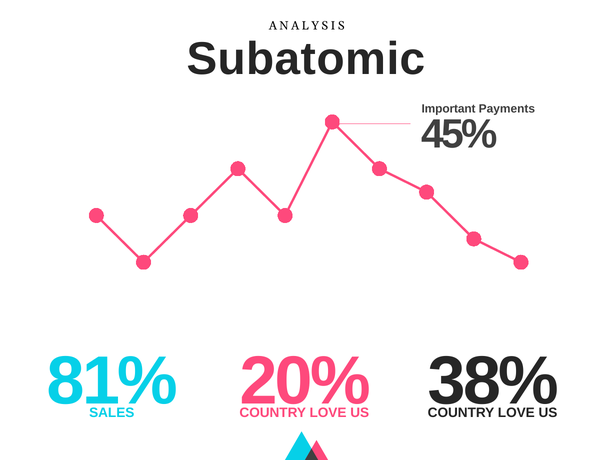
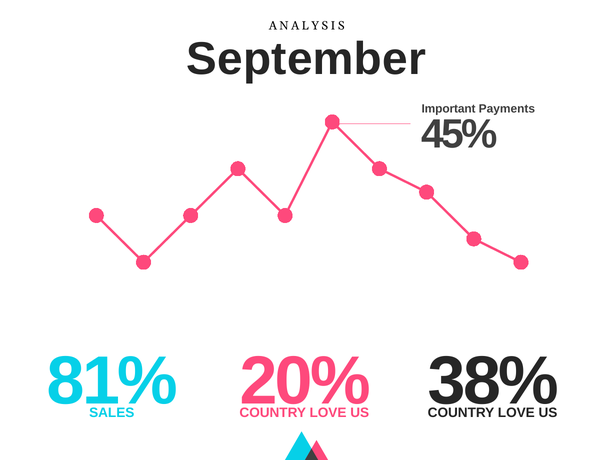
Subatomic: Subatomic -> September
